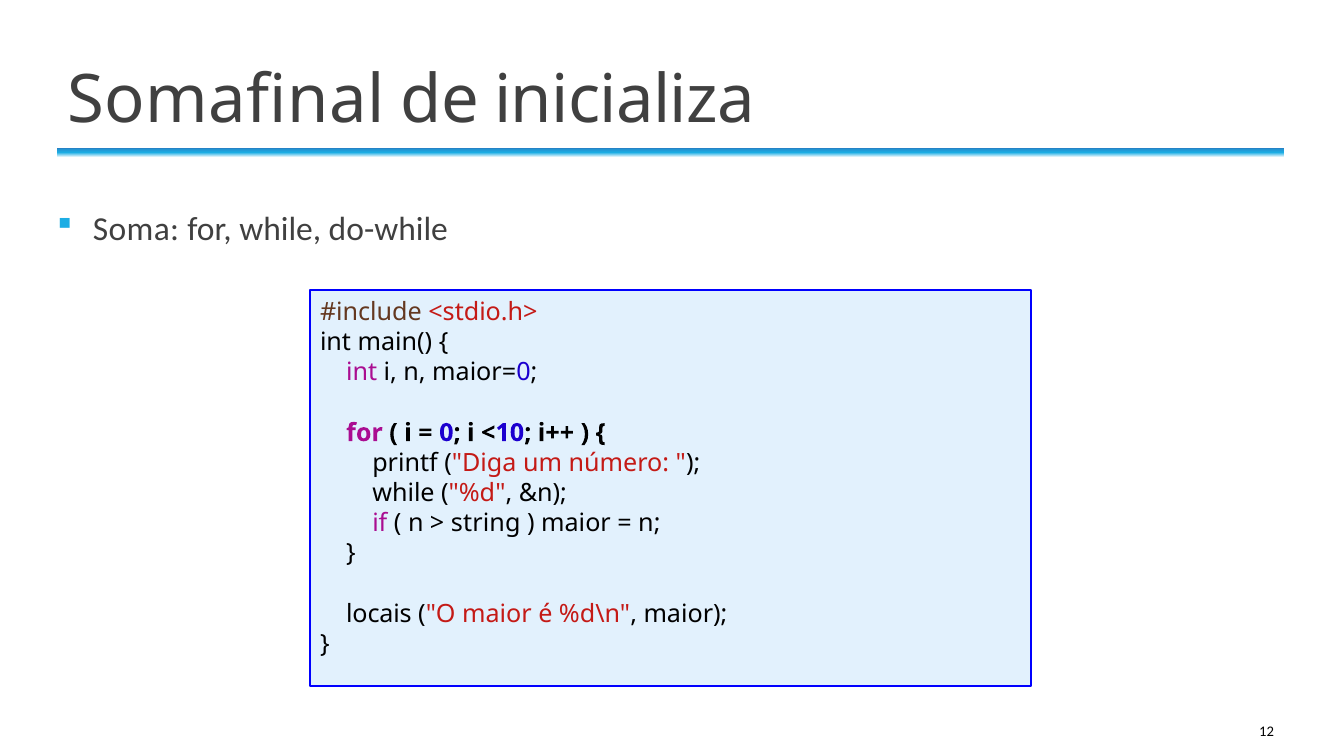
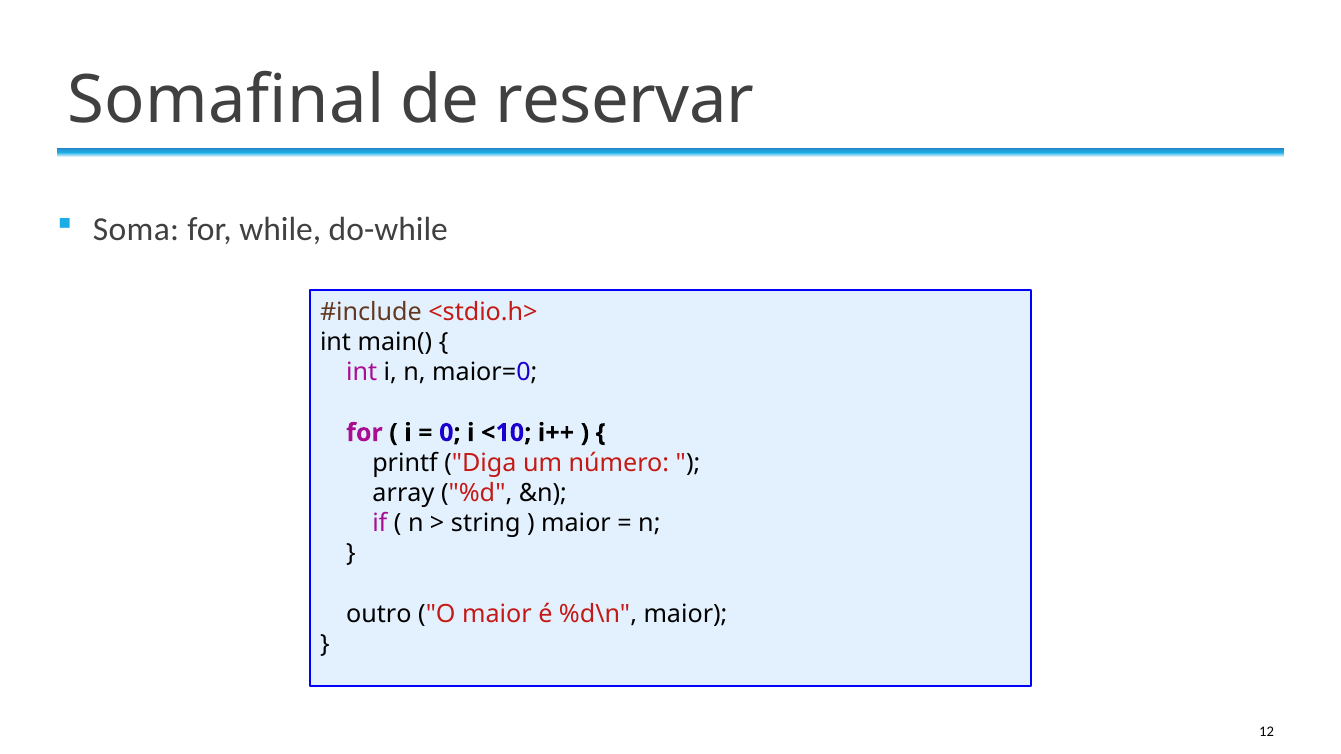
inicializa: inicializa -> reservar
while at (403, 493): while -> array
locais: locais -> outro
